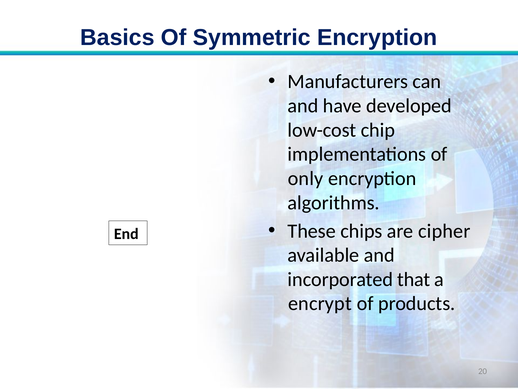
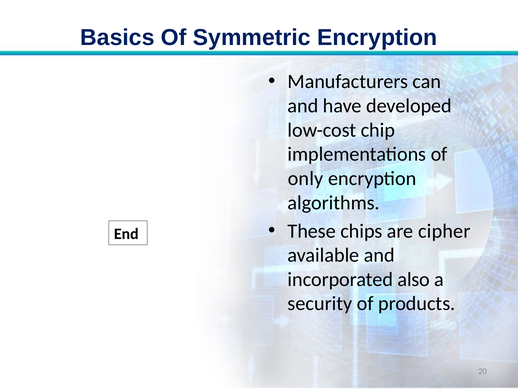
that: that -> also
encrypt: encrypt -> security
